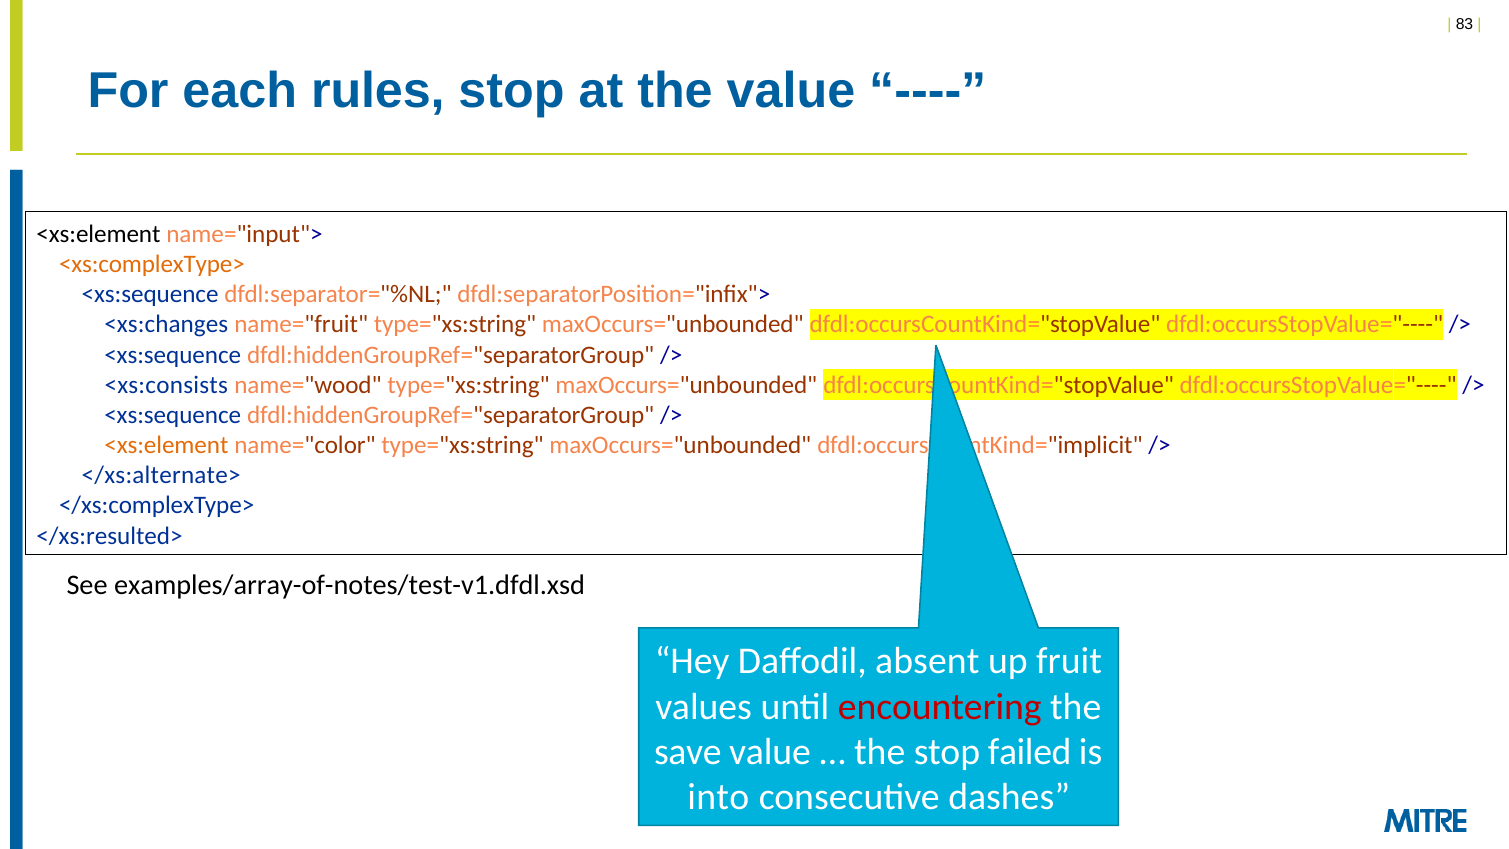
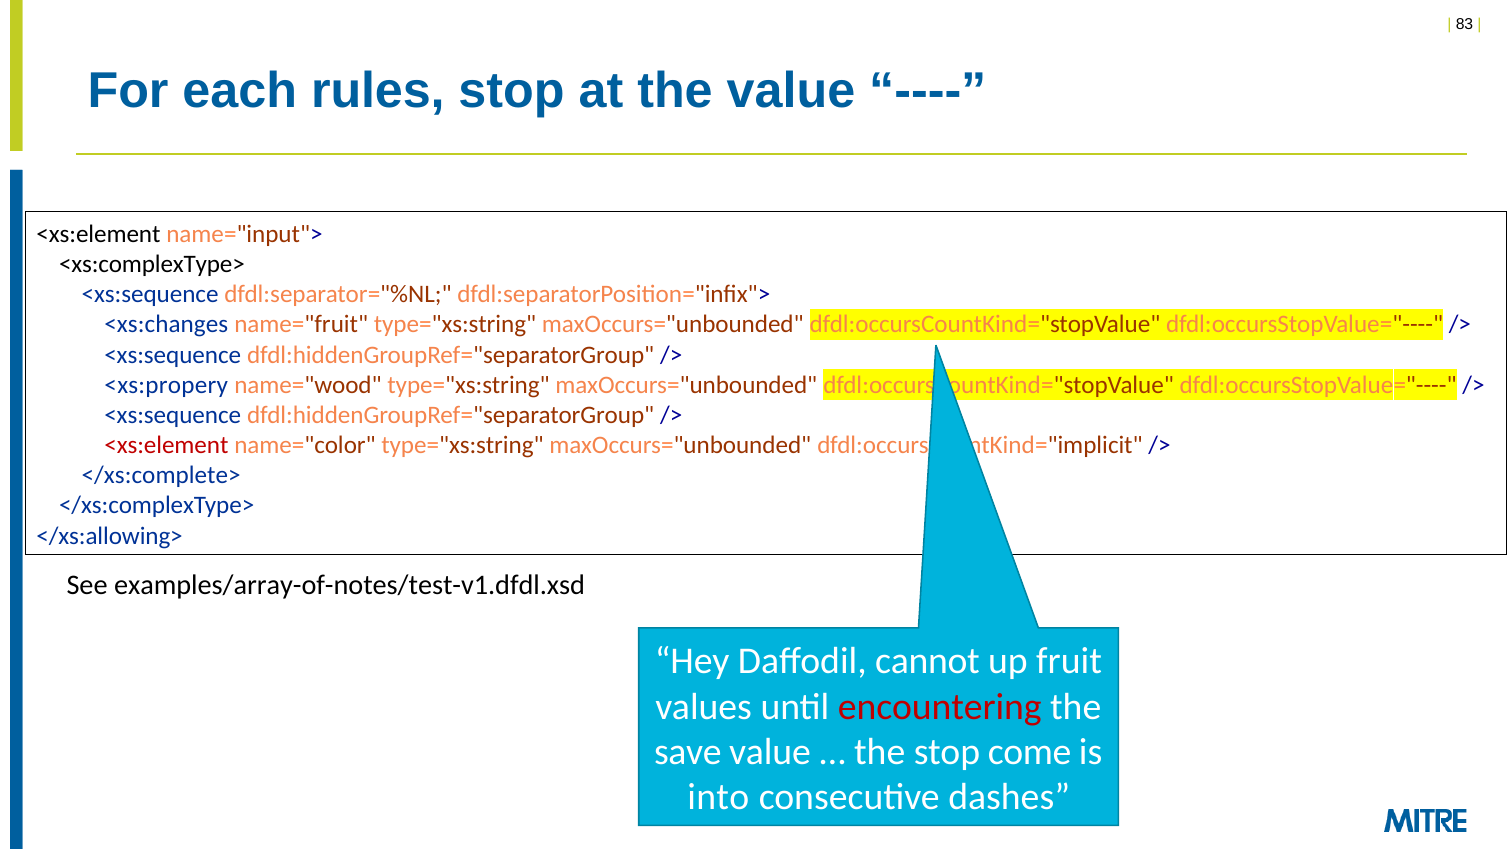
<xs:complexType> colour: orange -> black
<xs:consists: <xs:consists -> <xs:propery
<xs:element at (166, 445) colour: orange -> red
</xs:alternate>: </xs:alternate> -> </xs:complete>
</xs:resulted>: </xs:resulted> -> </xs:allowing>
absent: absent -> cannot
failed: failed -> come
